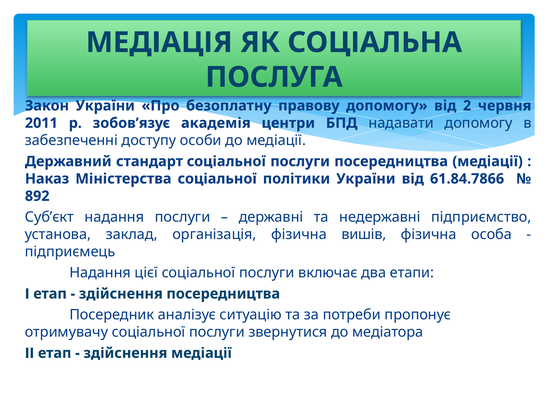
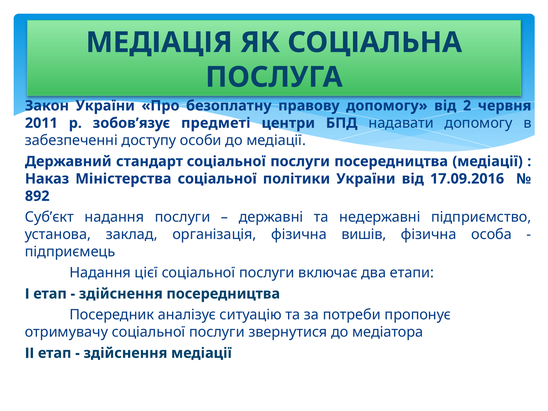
академія: академія -> предметі
61.84.7866: 61.84.7866 -> 17.09.2016
